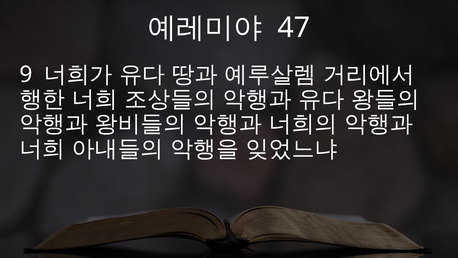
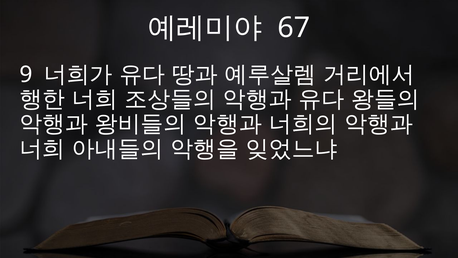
47: 47 -> 67
